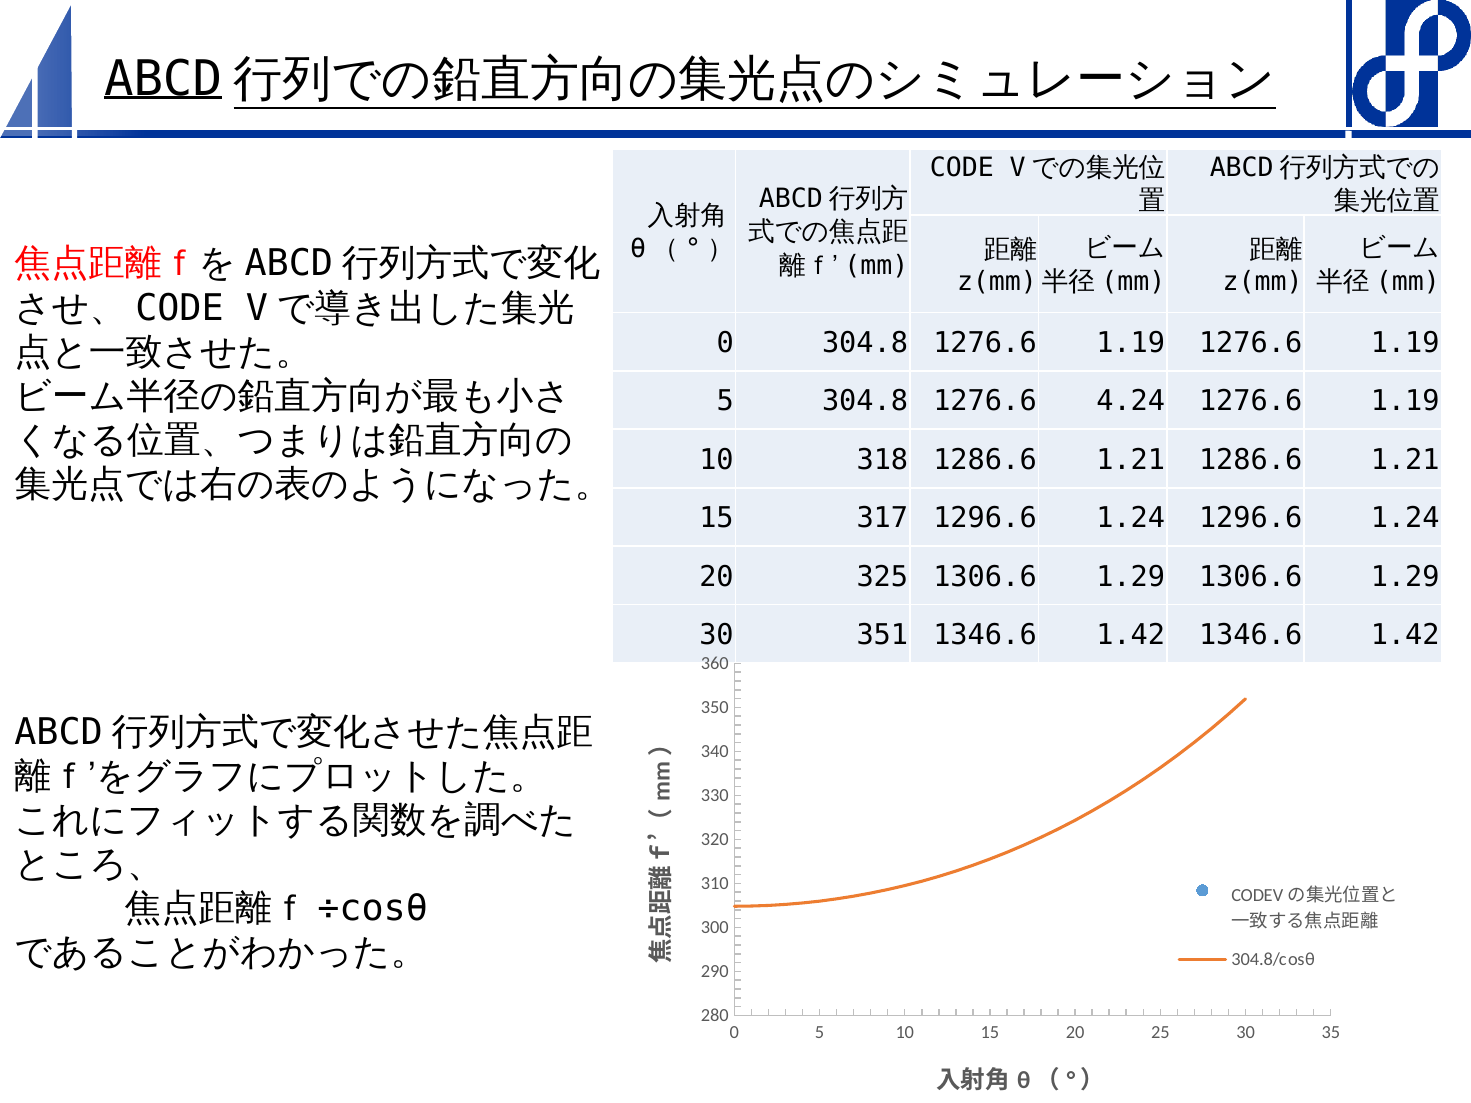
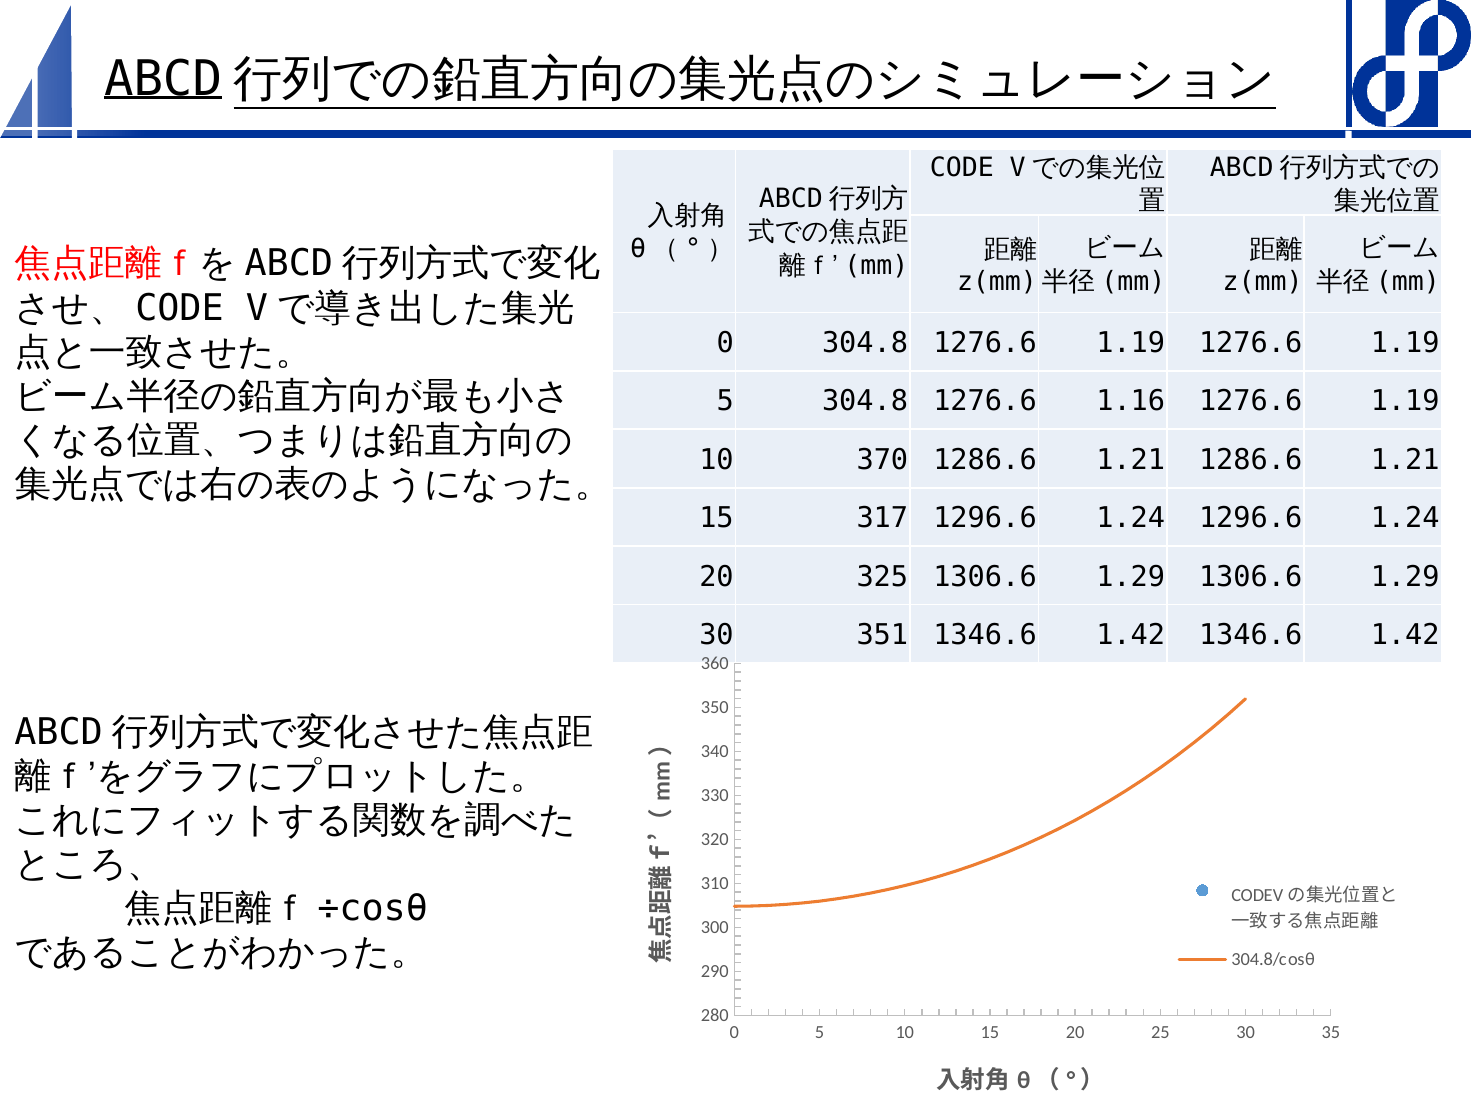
4.24: 4.24 -> 1.16
318: 318 -> 370
